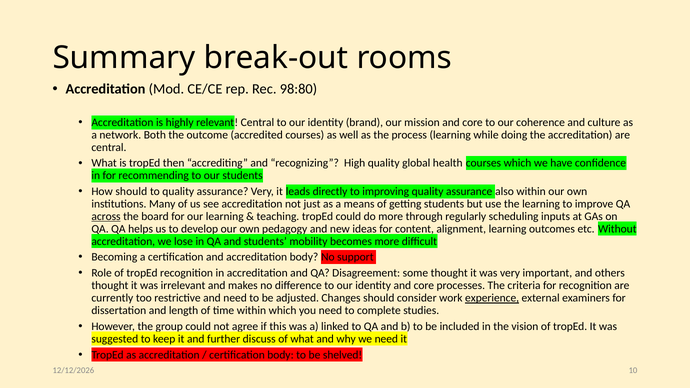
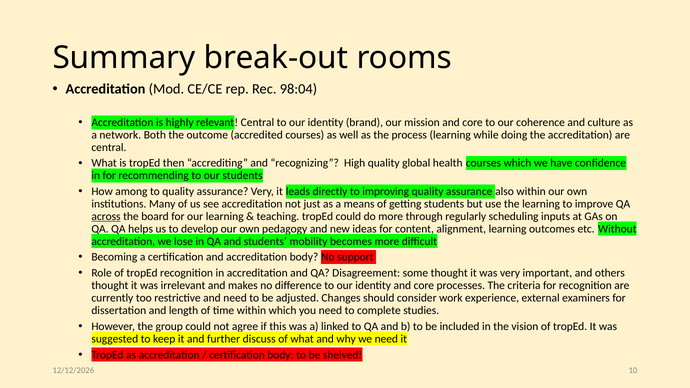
98:80: 98:80 -> 98:04
How should: should -> among
experience underline: present -> none
